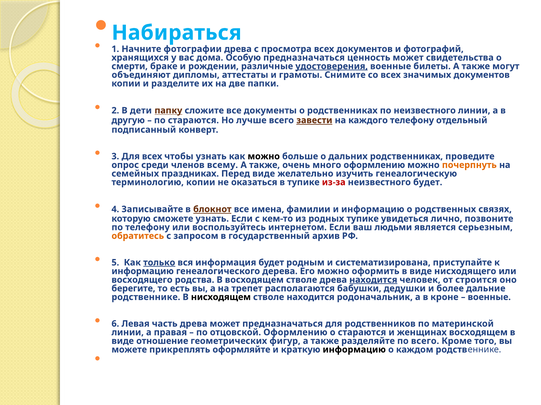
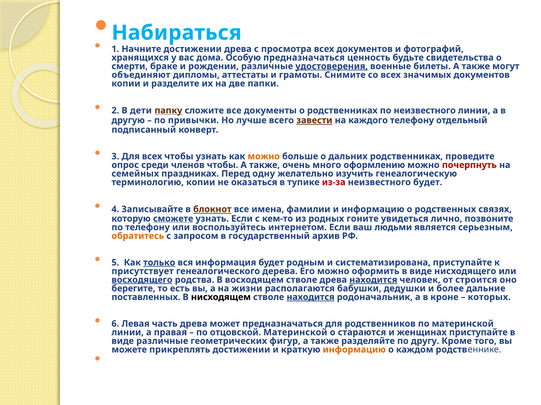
Начните фотографии: фотографии -> достижении
ценность может: может -> будьте
по стараются: стараются -> привычки
можно at (264, 157) colour: black -> orange
членов всему: всему -> чтобы
почерпнуть colour: orange -> red
Перед виде: виде -> одну
сможете underline: none -> present
родных тупике: тупике -> гоните
информацию at (143, 272): информацию -> присутствует
восходящего underline: none -> present
трепет: трепет -> жизни
родственнике at (146, 298): родственнике -> поставленных
находится at (311, 298) underline: none -> present
военные at (489, 298): военные -> которых
отцовской Оформлению: Оформлению -> Материнской
женщинах восходящем: восходящем -> приступайте
виде отношение: отношение -> различные
по всего: всего -> другу
прикреплять оформляйте: оформляйте -> достижении
информацию at (354, 350) colour: black -> orange
